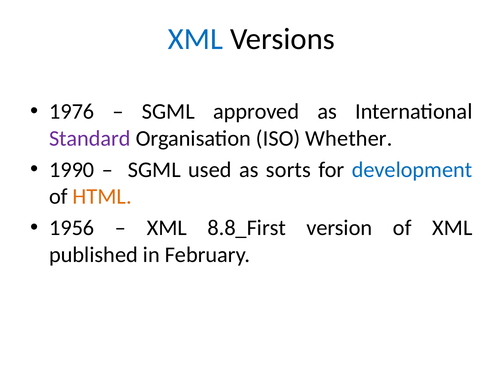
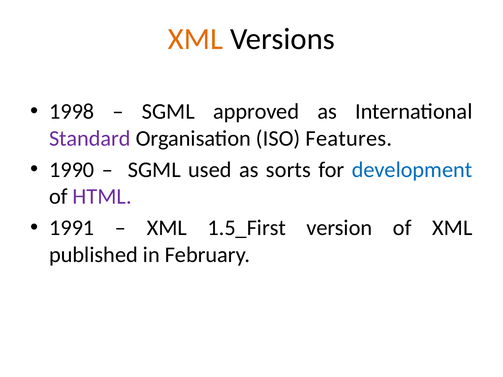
XML at (196, 39) colour: blue -> orange
1976: 1976 -> 1998
Whether: Whether -> Features
HTML colour: orange -> purple
1956: 1956 -> 1991
8.8_First: 8.8_First -> 1.5_First
